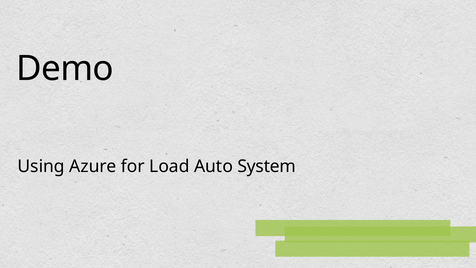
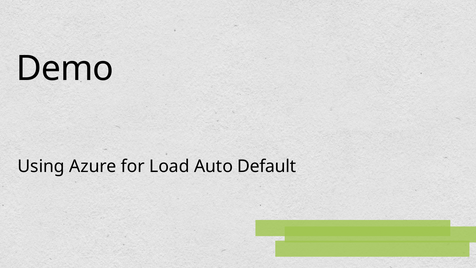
System: System -> Default
